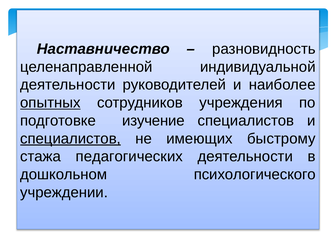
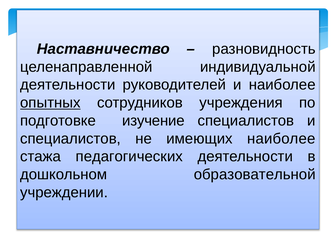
специалистов at (70, 139) underline: present -> none
имеющих быстрому: быстрому -> наиболее
психологического: психологического -> образовательной
